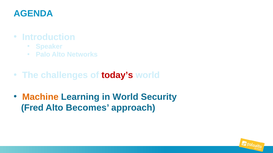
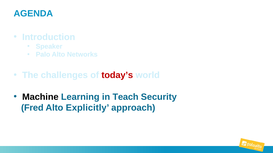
Machine colour: orange -> black
in World: World -> Teach
Becomes: Becomes -> Explicitly
